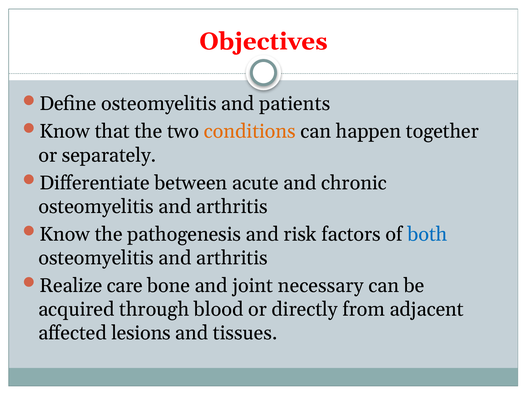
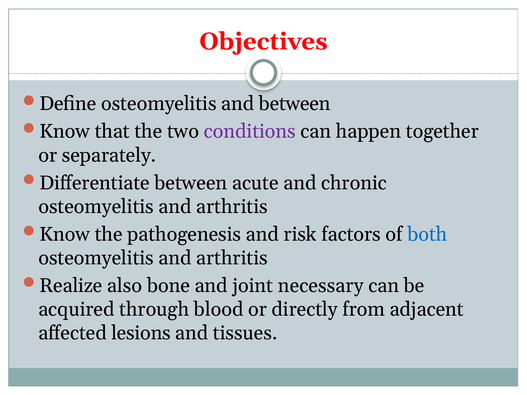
and patients: patients -> between
conditions colour: orange -> purple
care: care -> also
